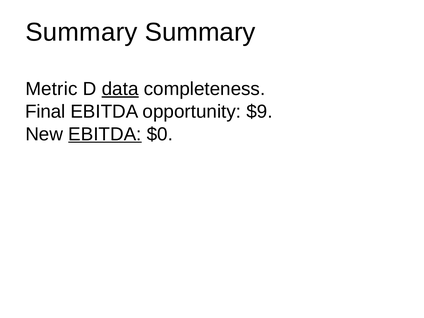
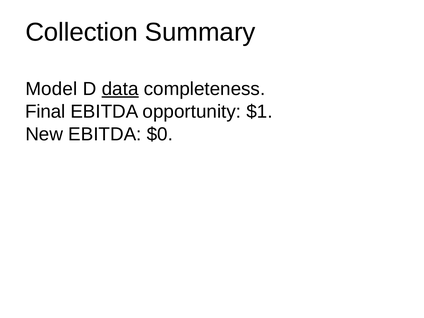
Summary at (81, 32): Summary -> Collection
Metric: Metric -> Model
$9: $9 -> $1
EBITDA at (105, 134) underline: present -> none
